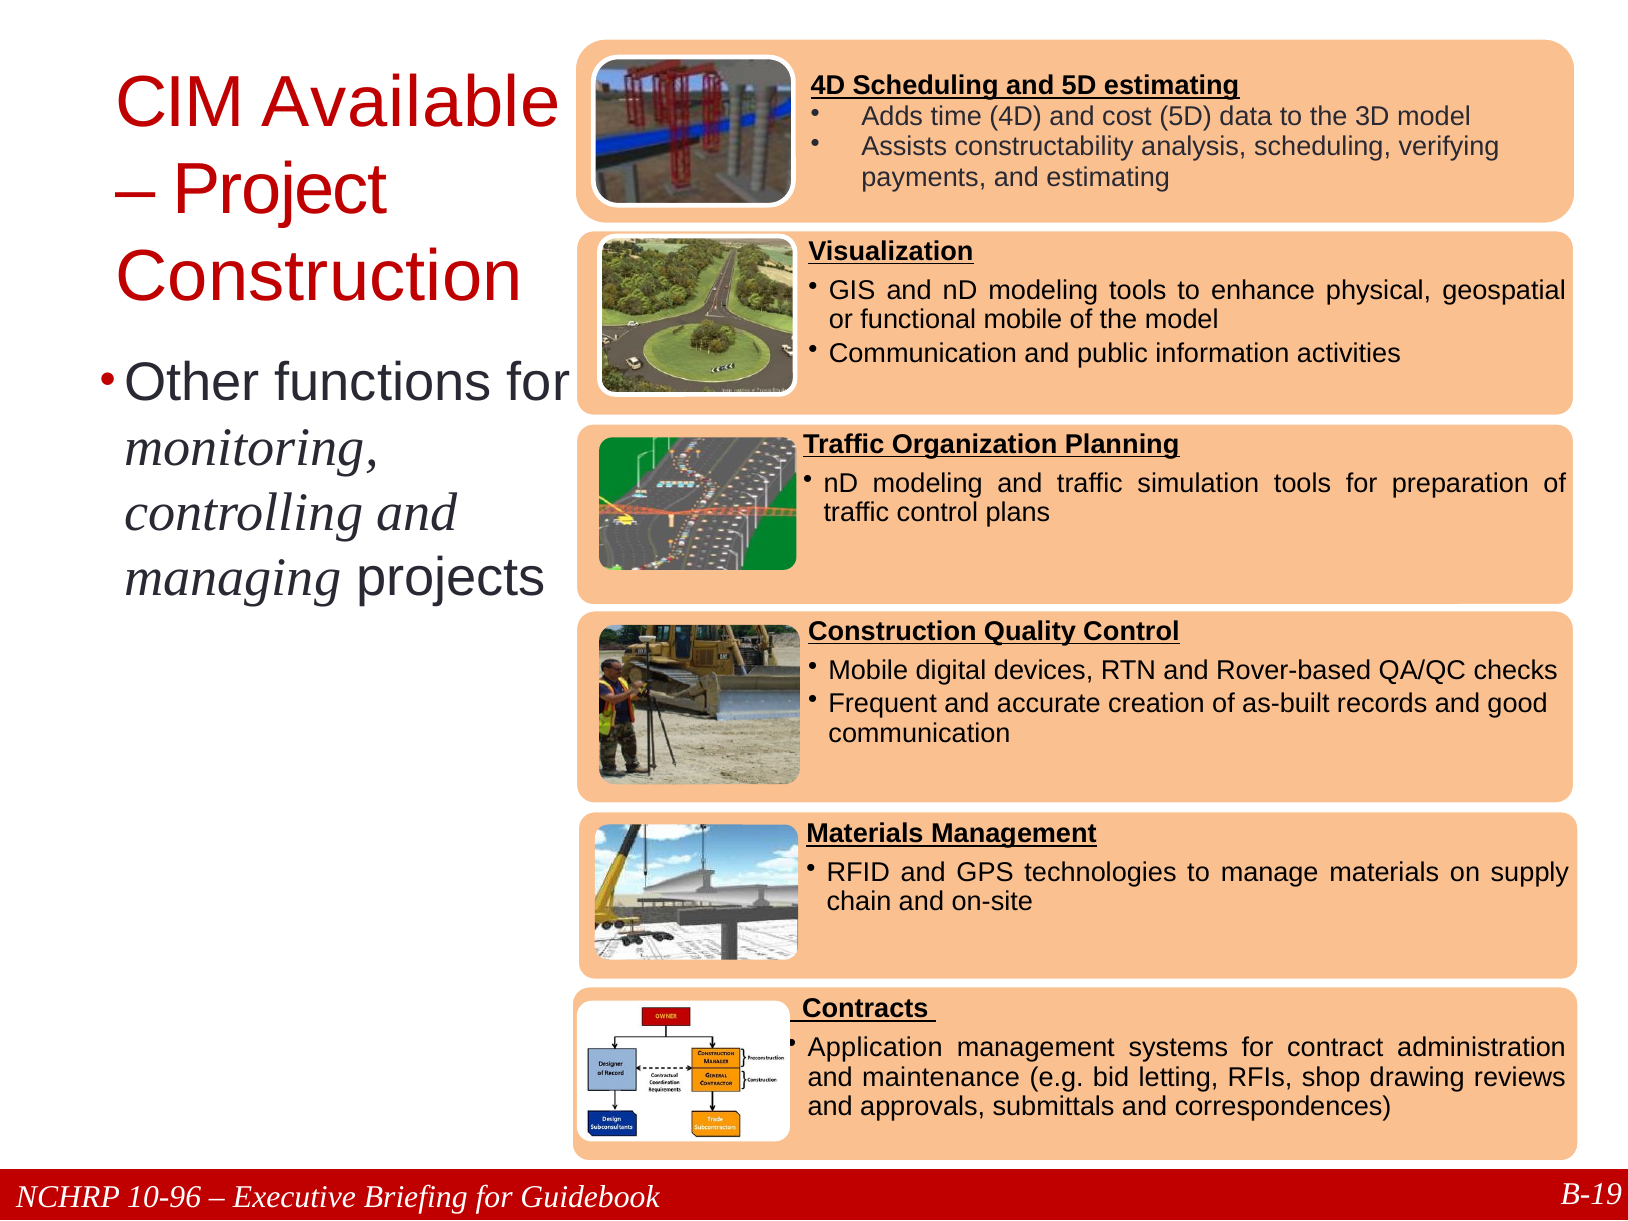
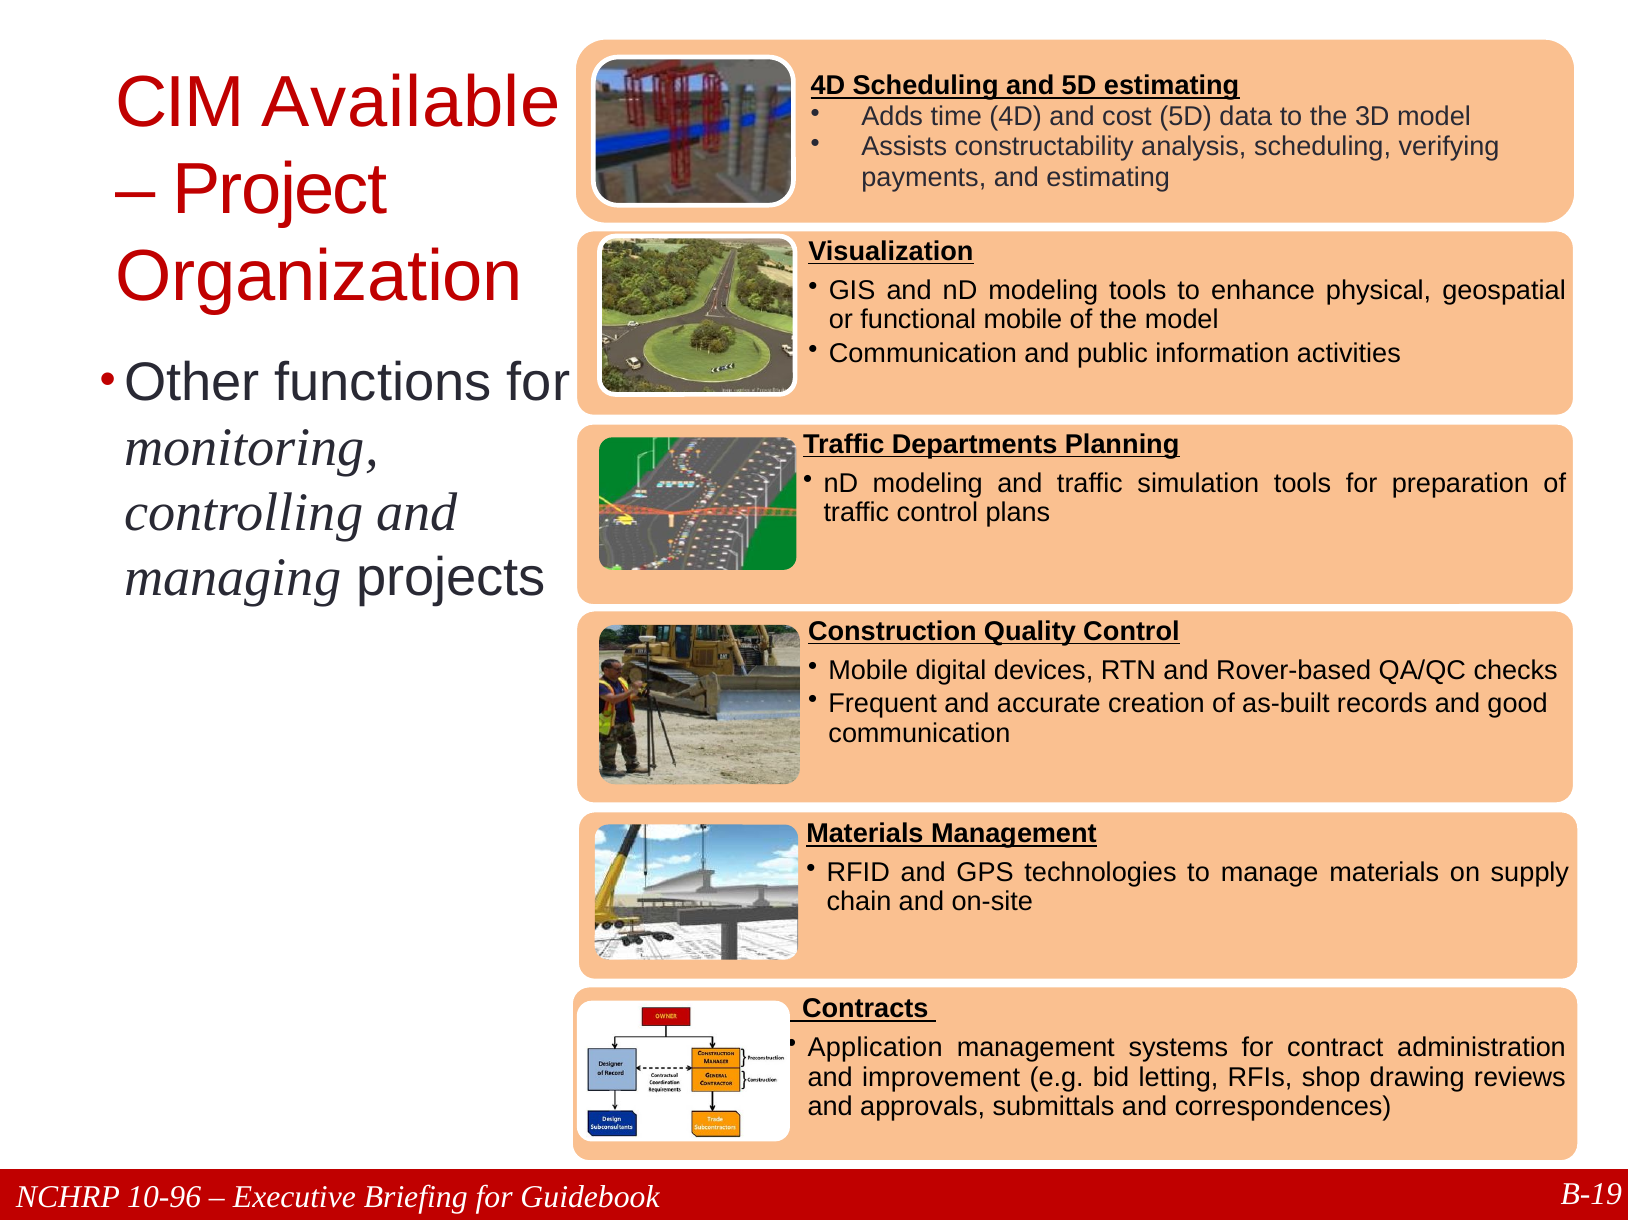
Construction at (319, 276): Construction -> Organization
Organization: Organization -> Departments
maintenance: maintenance -> improvement
